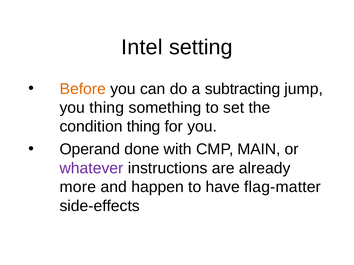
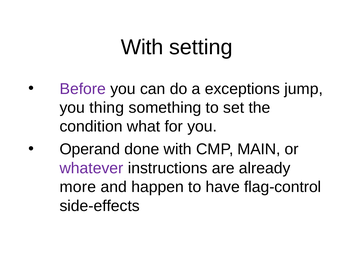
Intel at (142, 47): Intel -> With
Before colour: orange -> purple
subtracting: subtracting -> exceptions
condition thing: thing -> what
flag-matter: flag-matter -> flag-control
